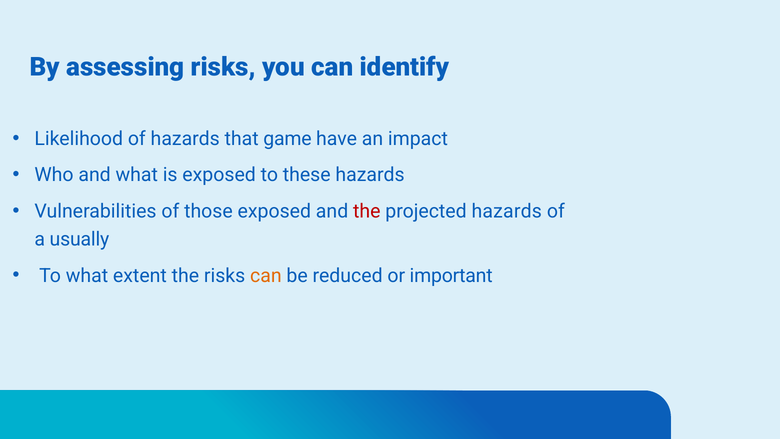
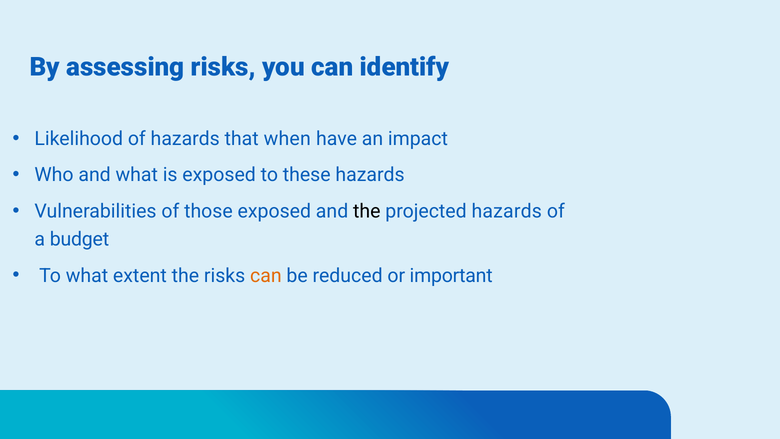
game: game -> when
the at (367, 211) colour: red -> black
usually: usually -> budget
